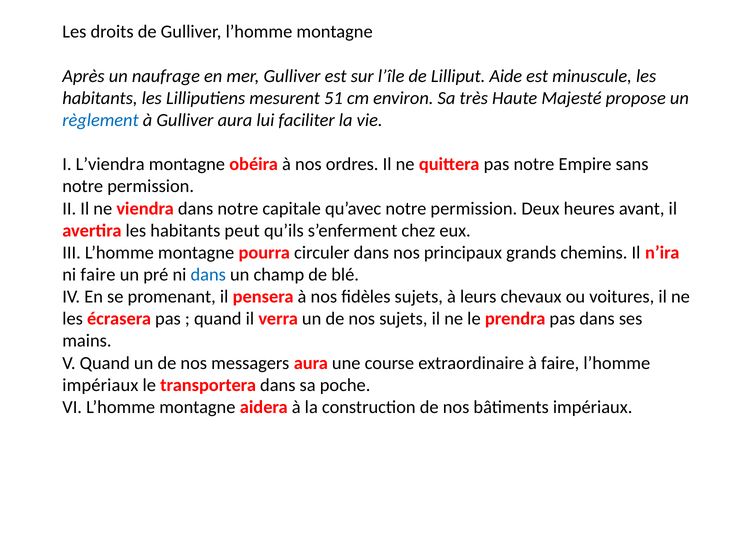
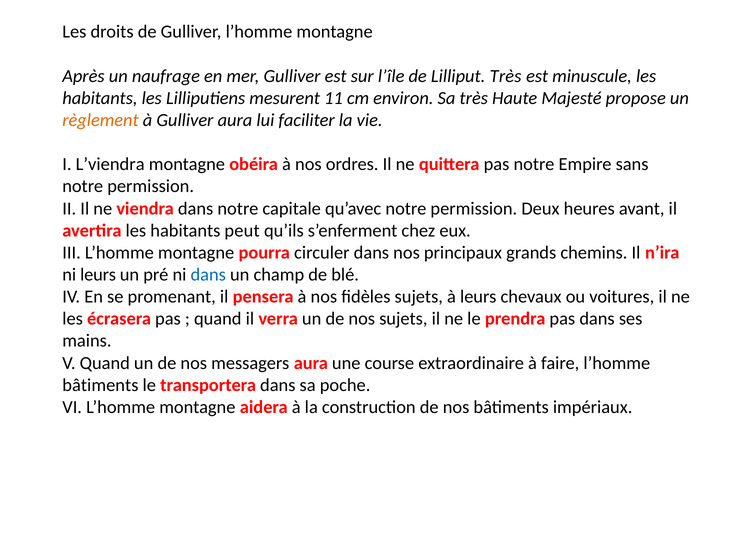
Lilliput Aide: Aide -> Très
51: 51 -> 11
règlement colour: blue -> orange
ni faire: faire -> leurs
impériaux at (100, 386): impériaux -> bâtiments
